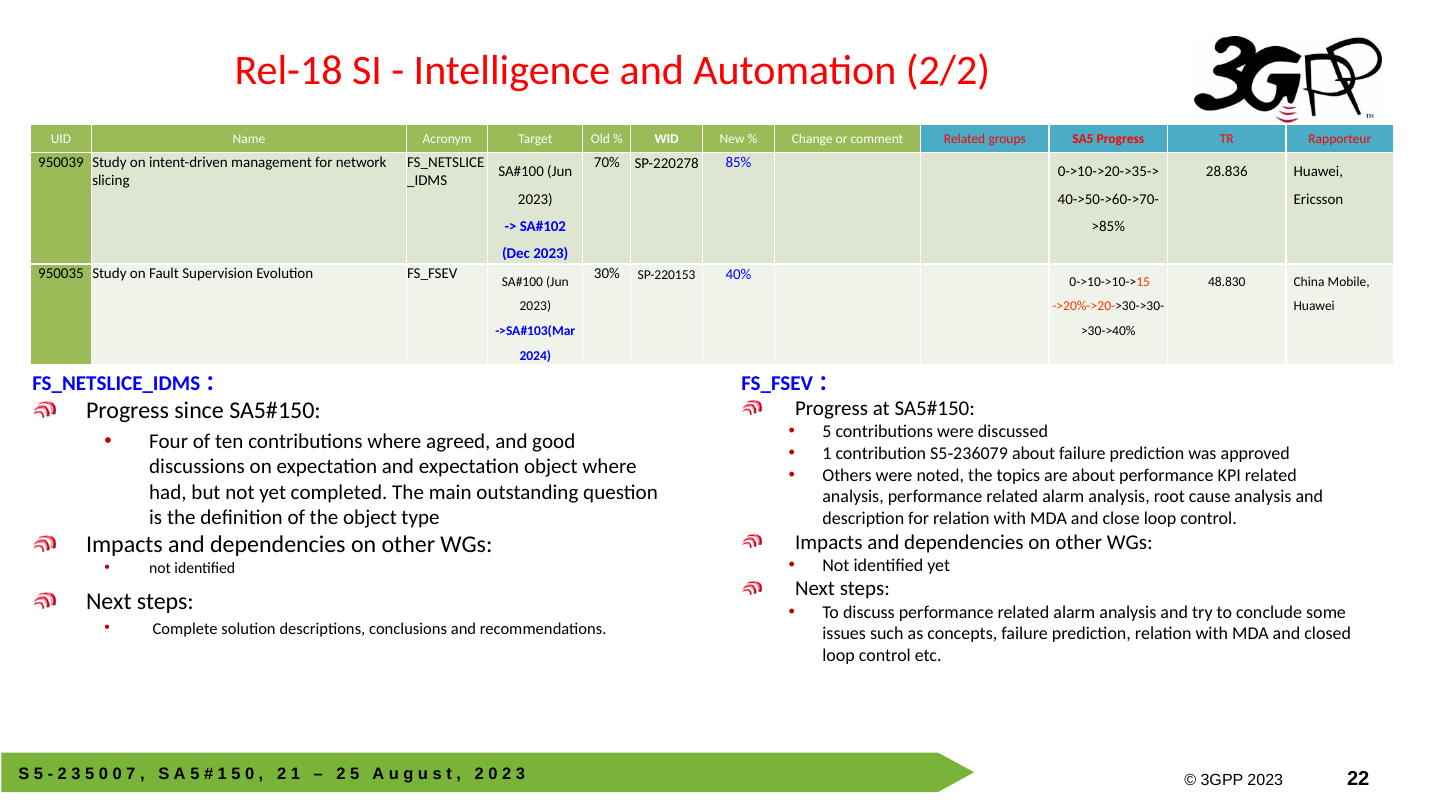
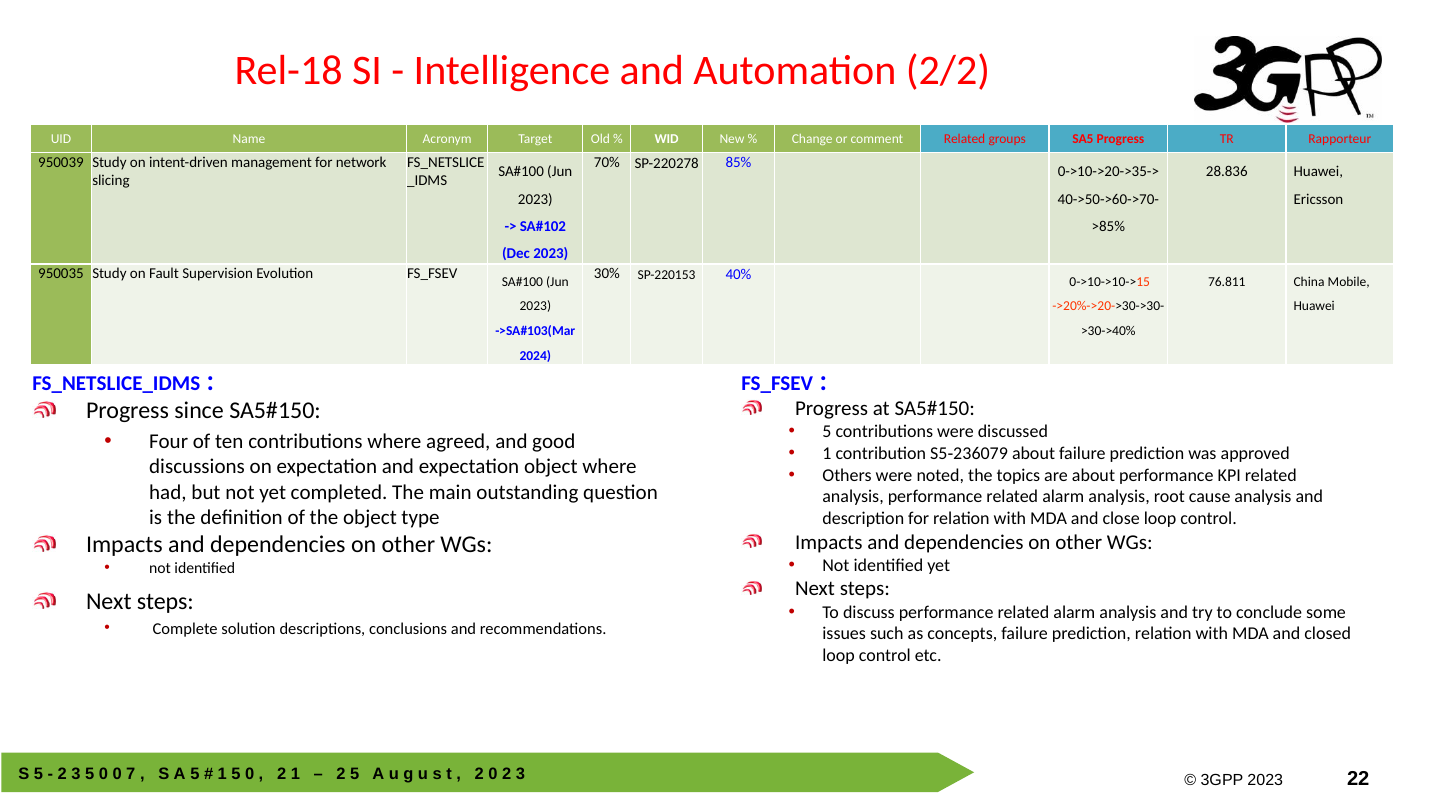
48.830: 48.830 -> 76.811
